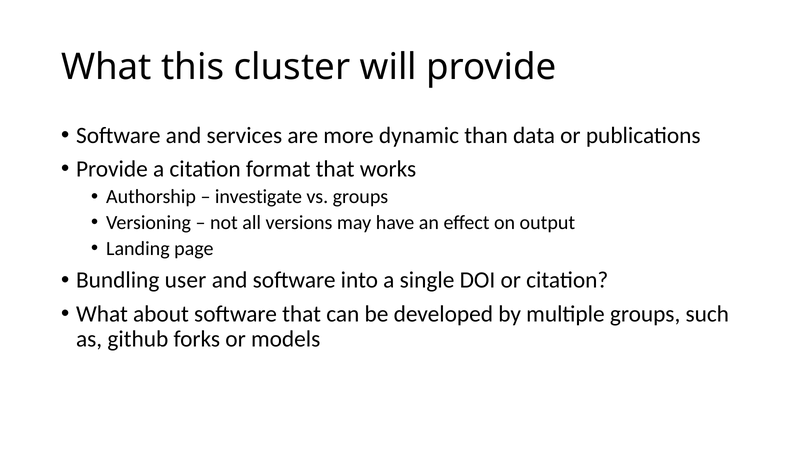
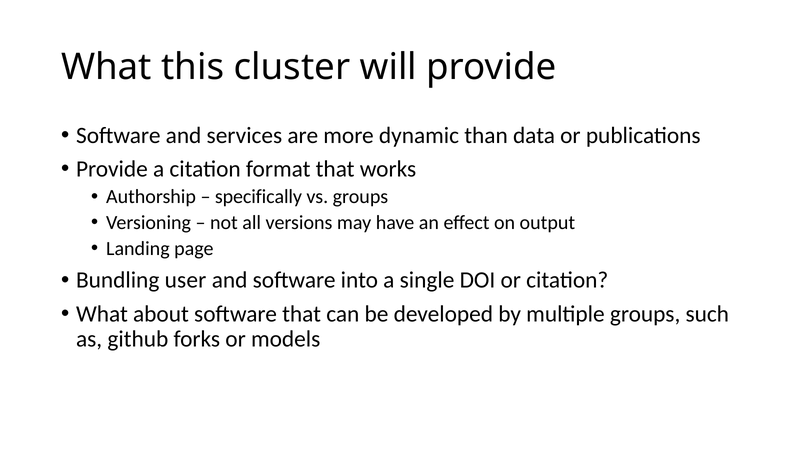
investigate: investigate -> specifically
